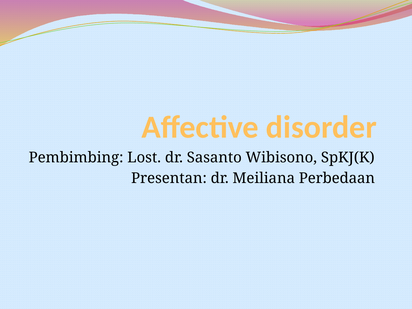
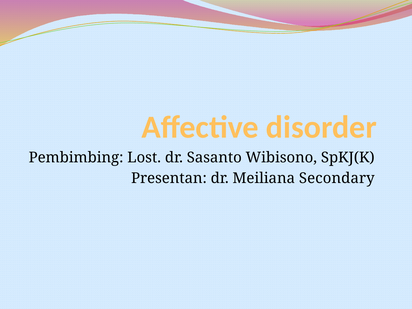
Perbedaan: Perbedaan -> Secondary
